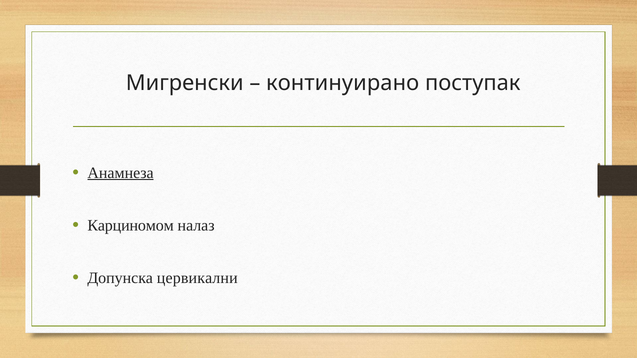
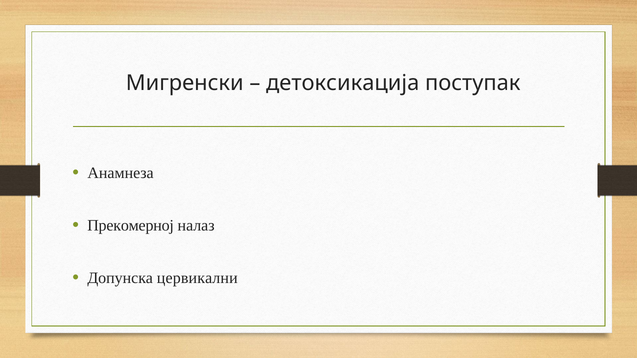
континуирано: континуирано -> детоксикација
Анамнеза underline: present -> none
Карциномом: Карциномом -> Прекомерној
